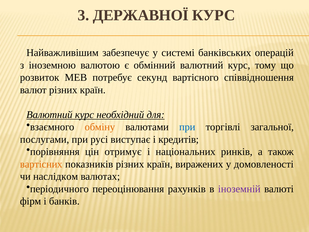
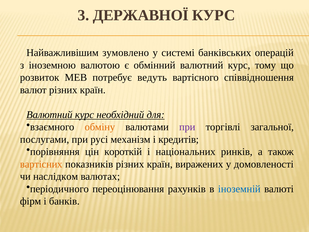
забезпечує: забезпечує -> зумовлено
секунд: секунд -> ведуть
при at (187, 127) colour: blue -> purple
виступає: виступає -> механізм
отримує: отримує -> короткій
іноземній colour: purple -> blue
